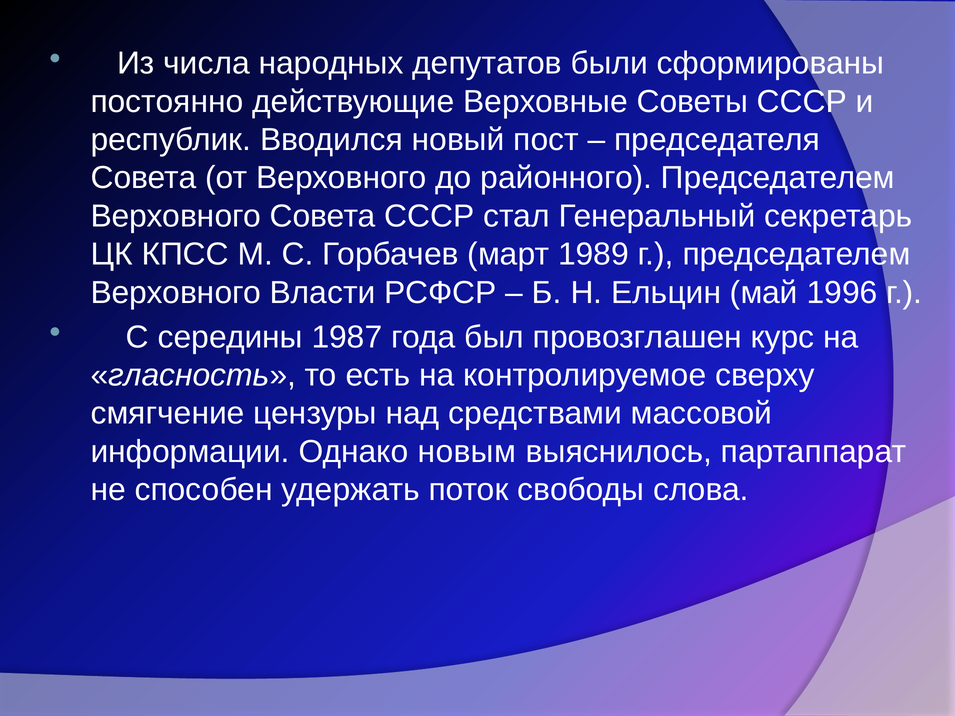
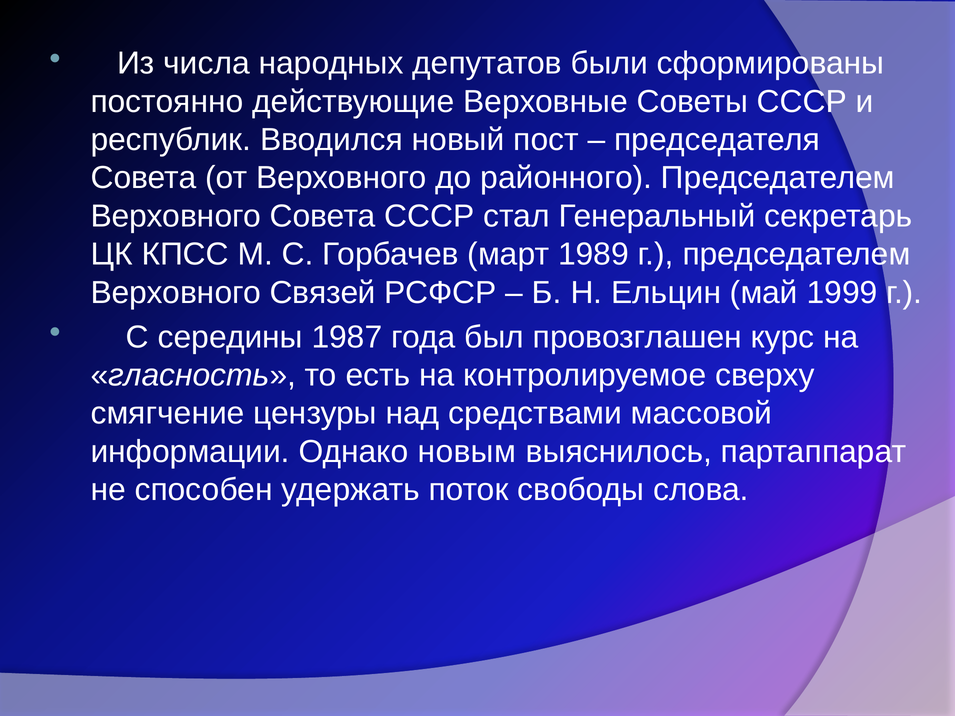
Власти: Власти -> Связей
1996: 1996 -> 1999
